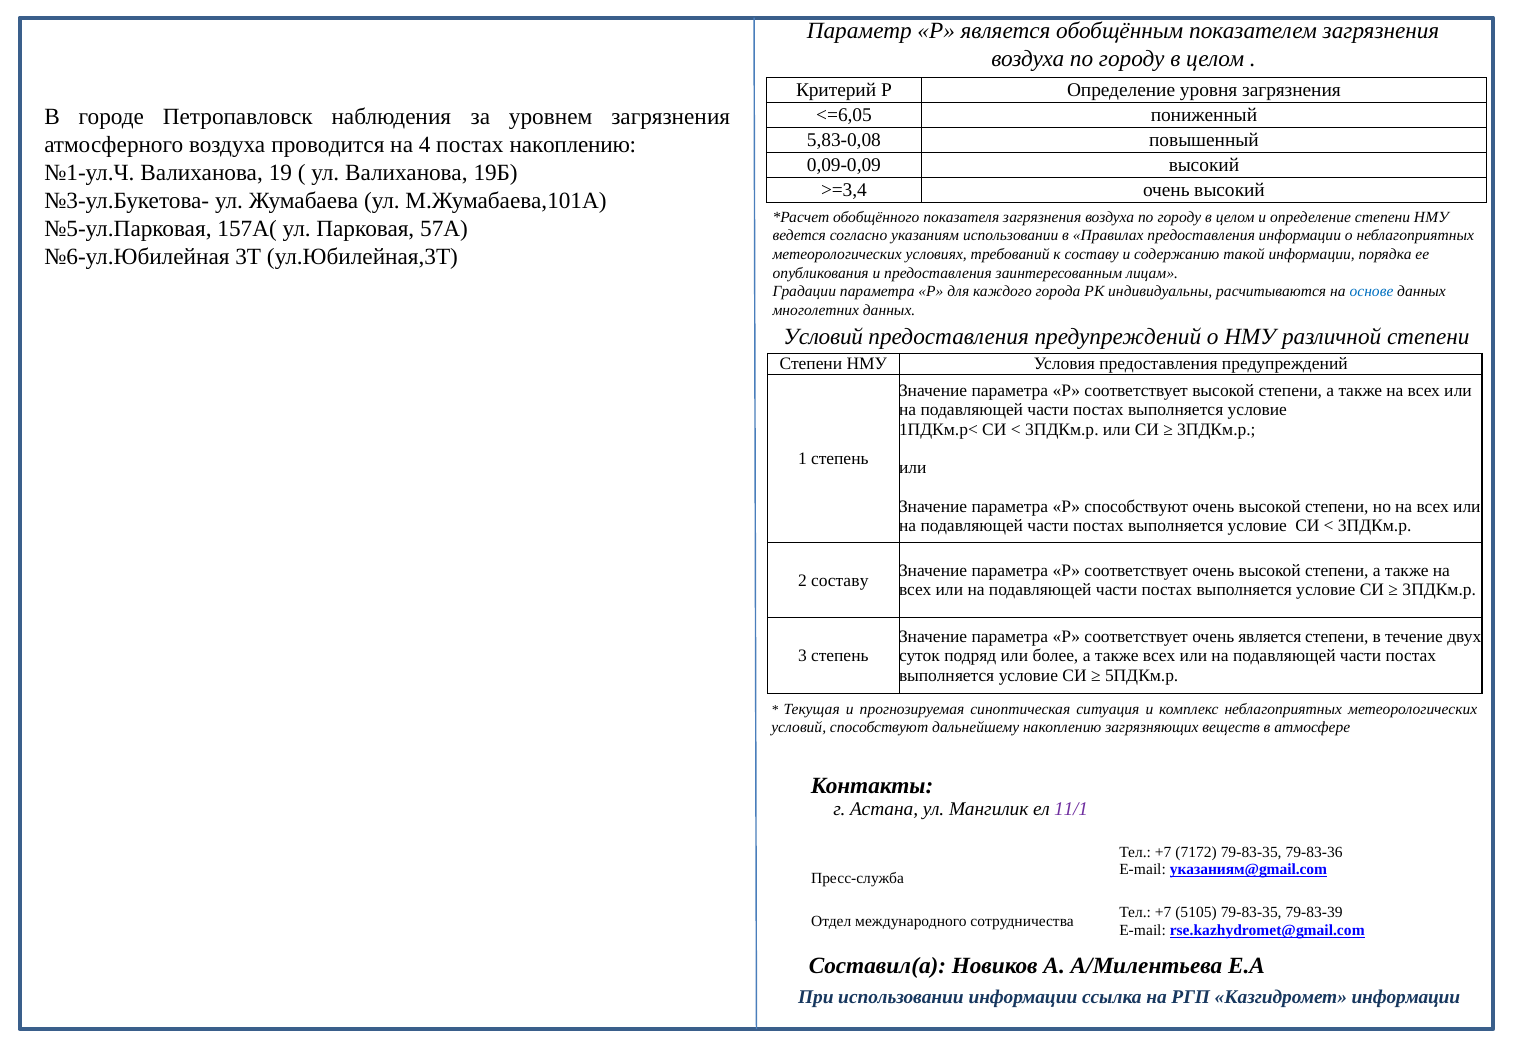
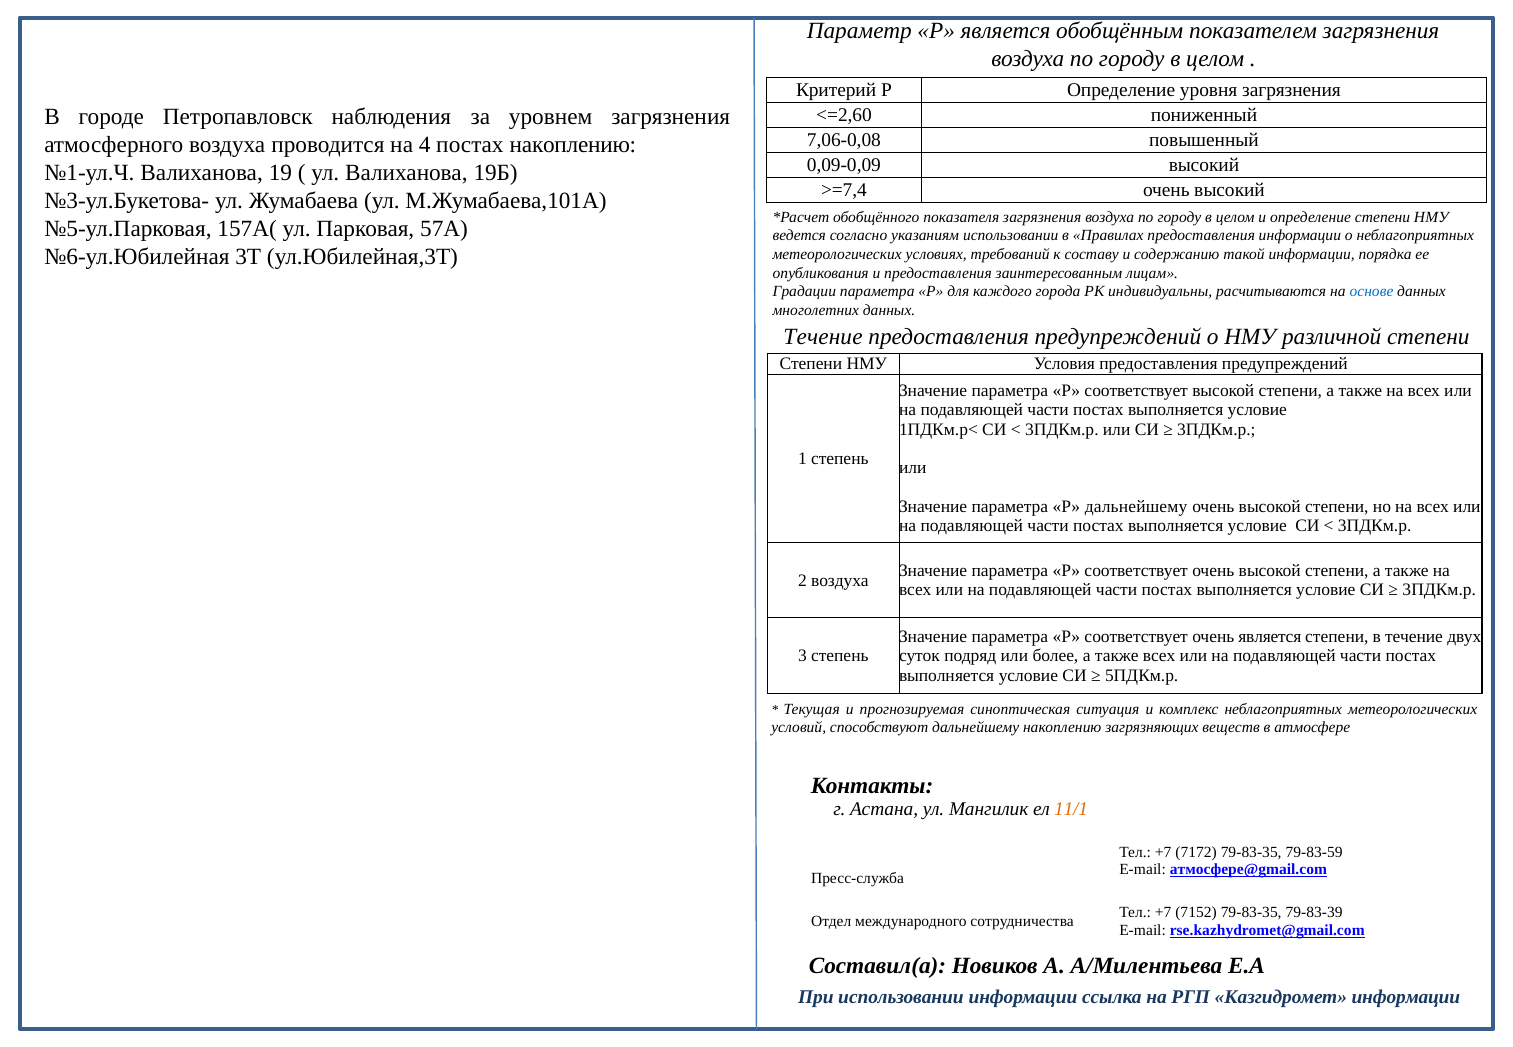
<=6,05: <=6,05 -> <=2,60
5,83-0,08: 5,83-0,08 -> 7,06-0,08
>=3,4: >=3,4 -> >=7,4
Условий at (823, 337): Условий -> Течение
Р способствуют: способствуют -> дальнейшему
2 составу: составу -> воздуха
11/1 colour: purple -> orange
79-83-36: 79-83-36 -> 79-83-59
указаниям@gmail.com: указаниям@gmail.com -> атмосфере@gmail.com
5105: 5105 -> 7152
